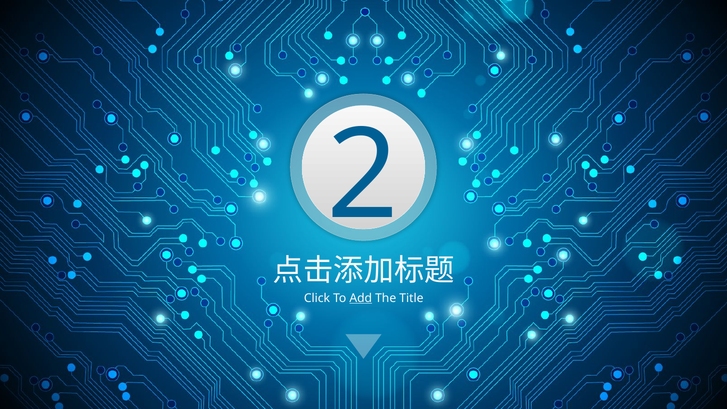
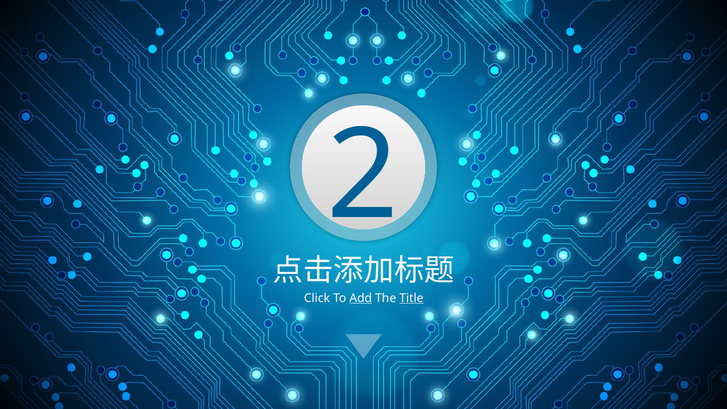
Title underline: none -> present
